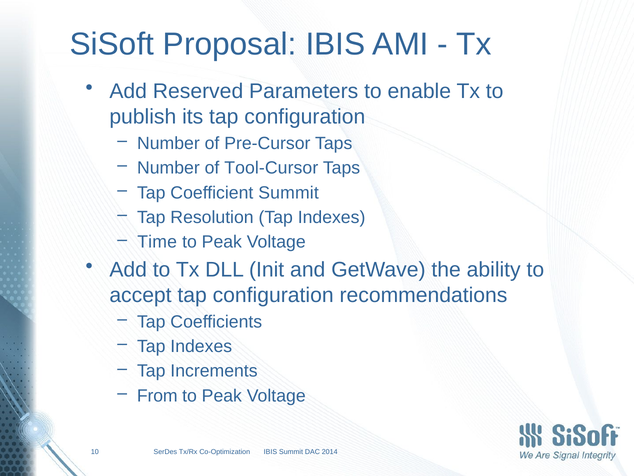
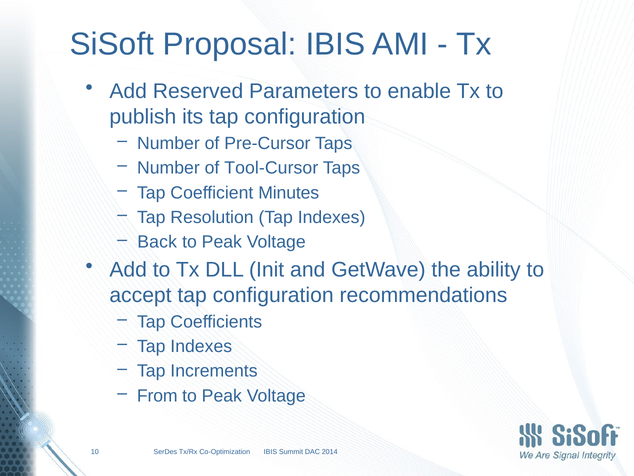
Coefficient Summit: Summit -> Minutes
Time: Time -> Back
